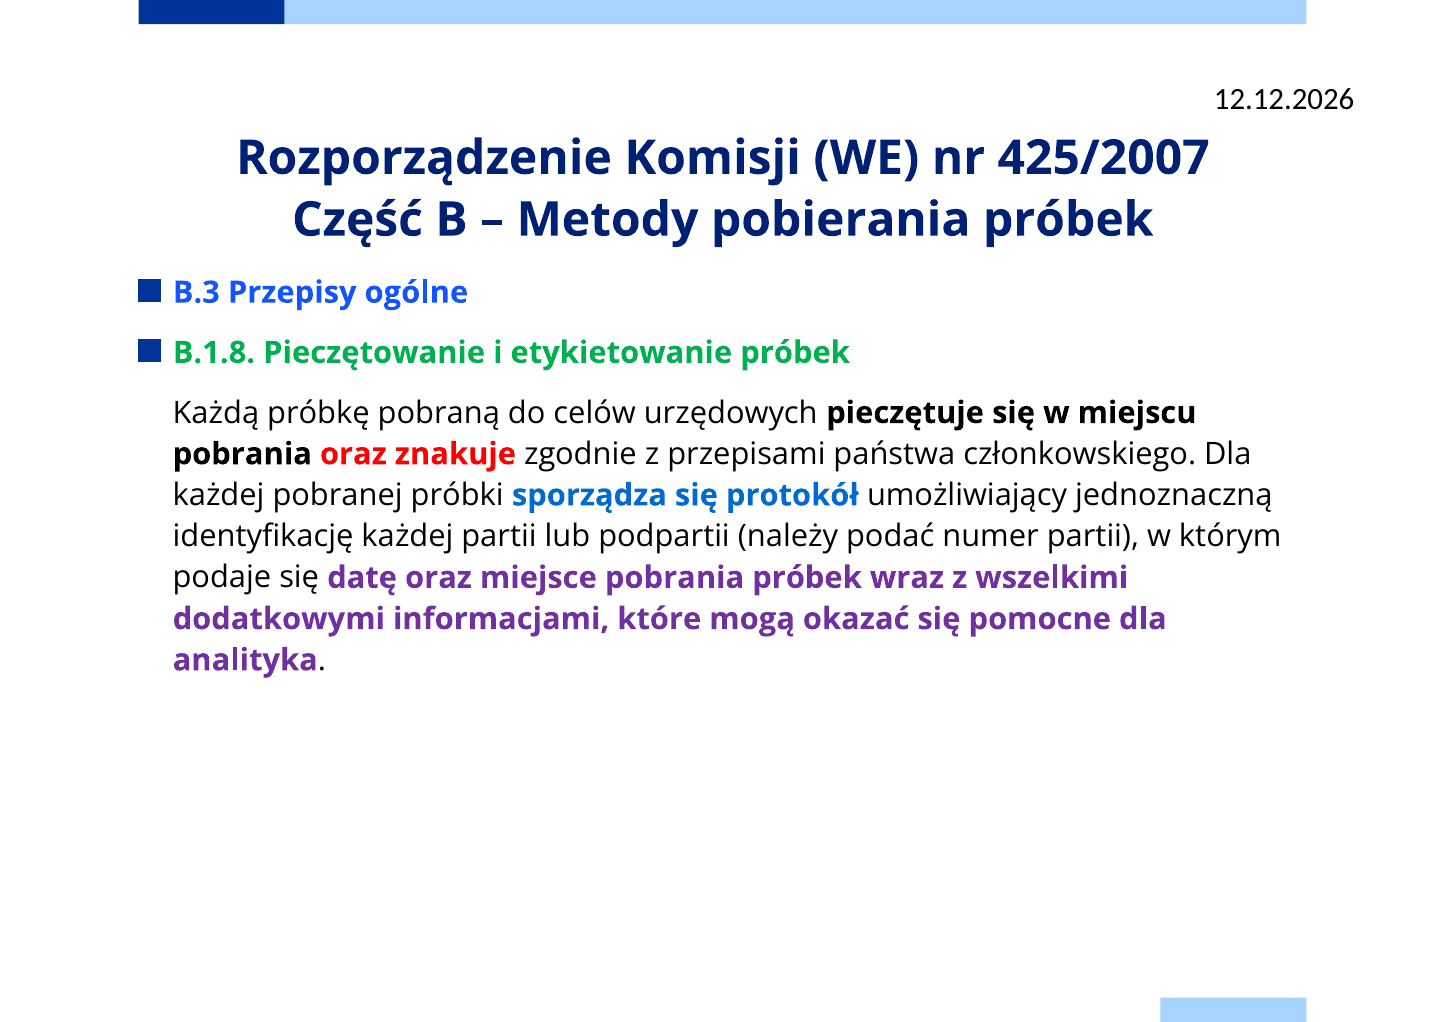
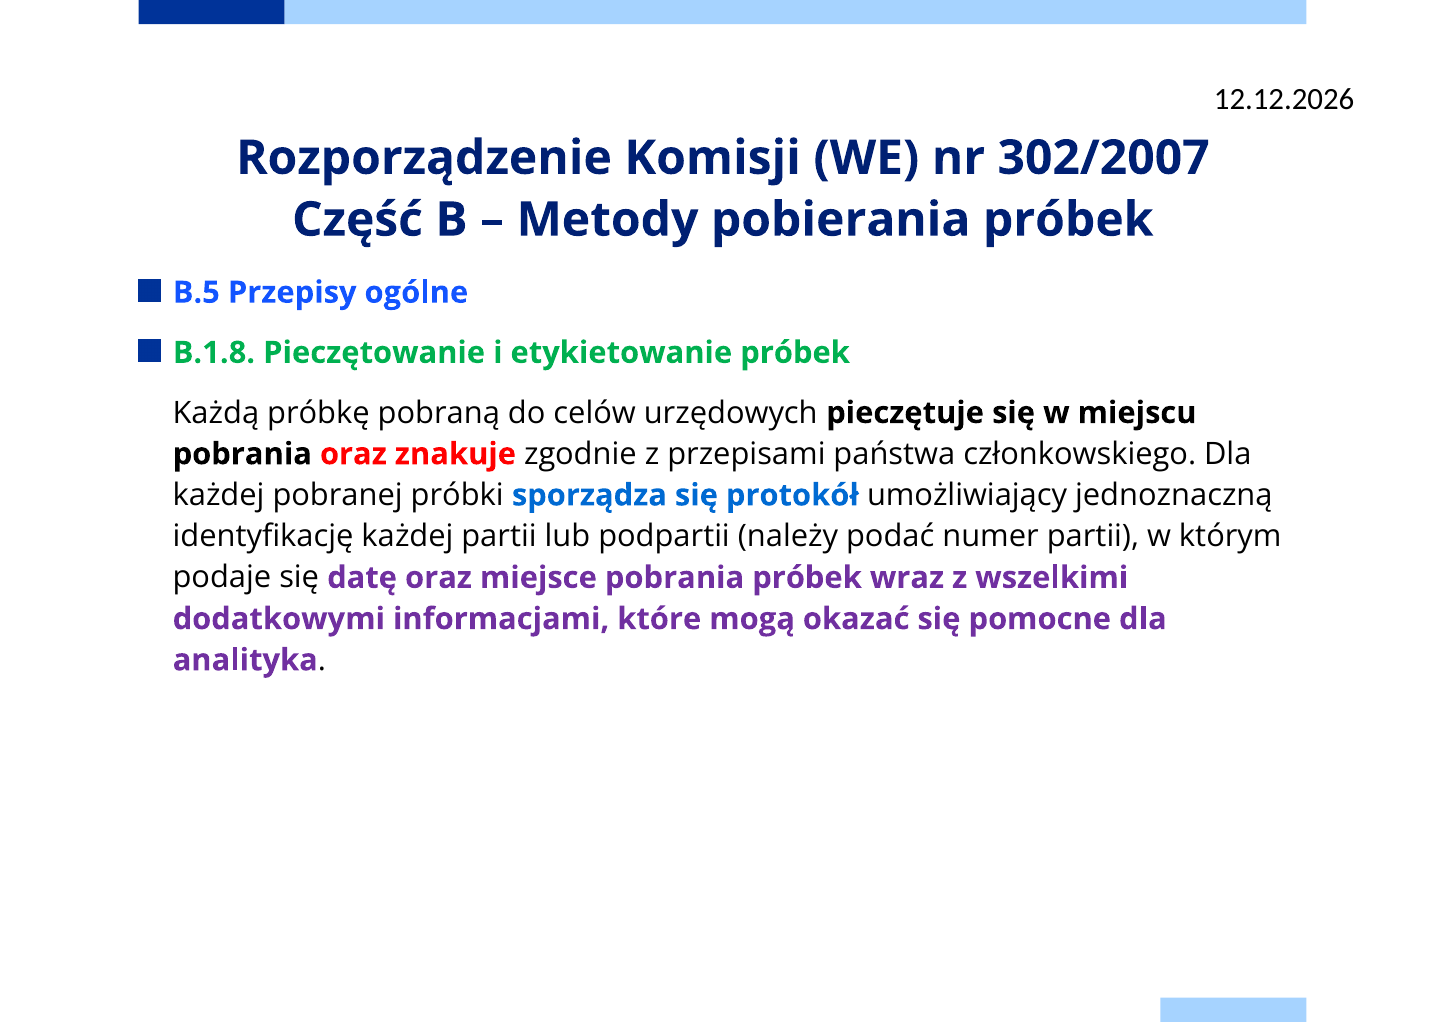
425/2007: 425/2007 -> 302/2007
B.3: B.3 -> B.5
